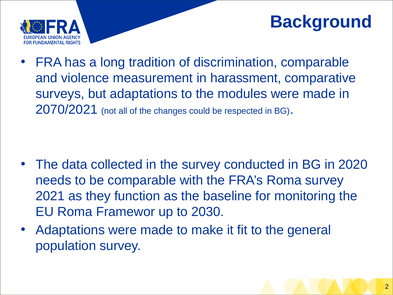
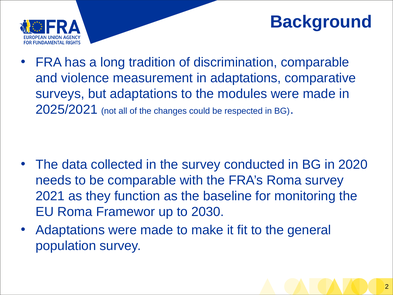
in harassment: harassment -> adaptations
2070/2021: 2070/2021 -> 2025/2021
